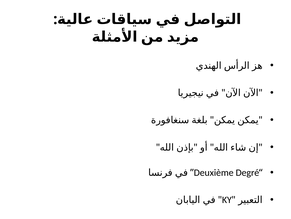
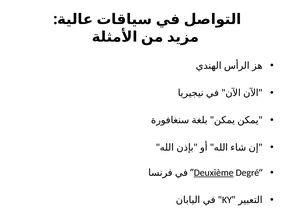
Deuxième underline: none -> present
